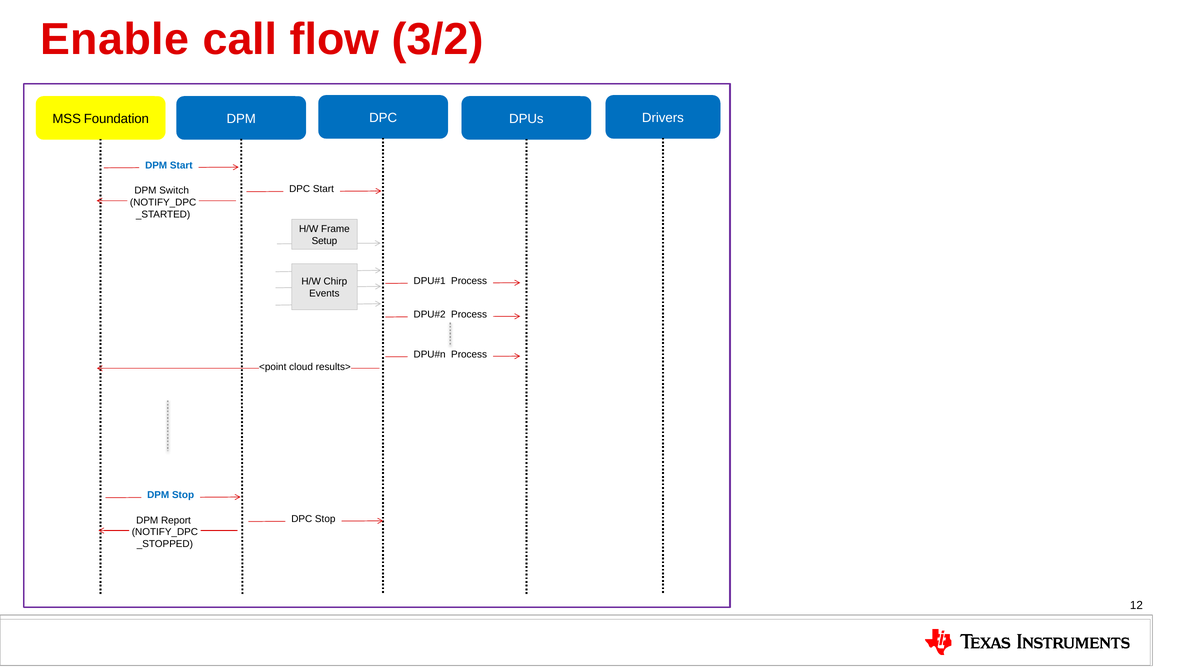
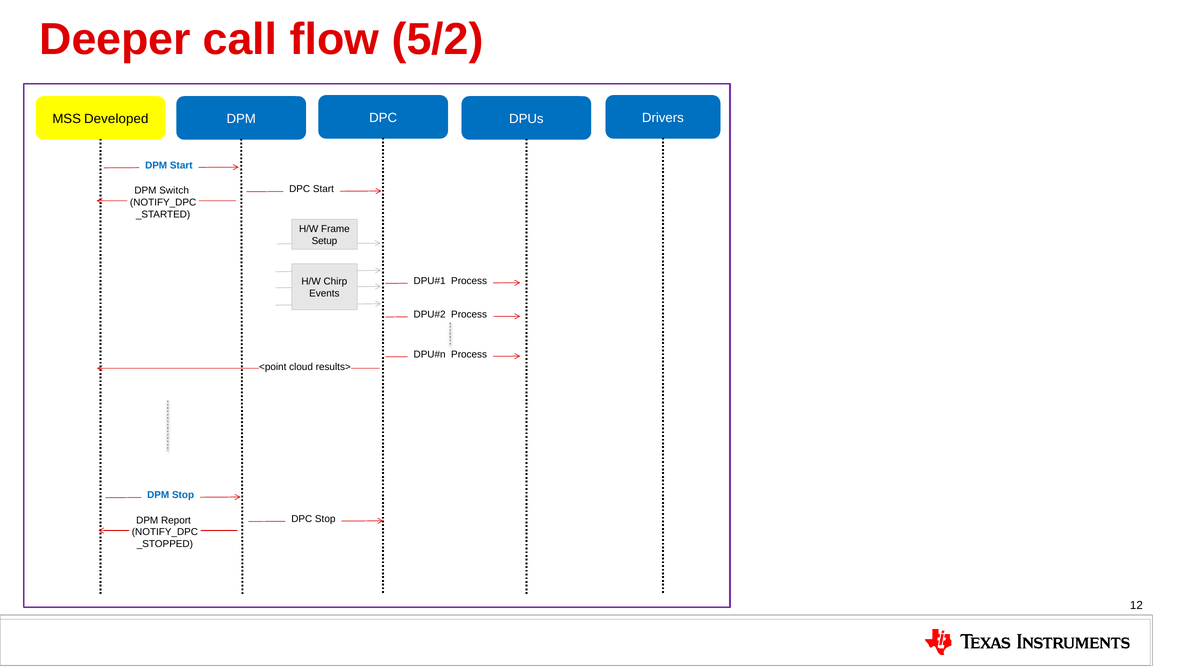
Enable: Enable -> Deeper
3/2: 3/2 -> 5/2
Foundation: Foundation -> Developed
